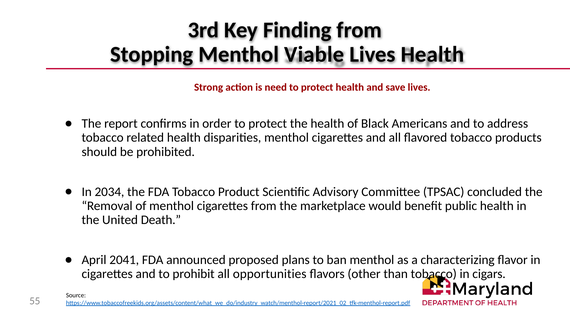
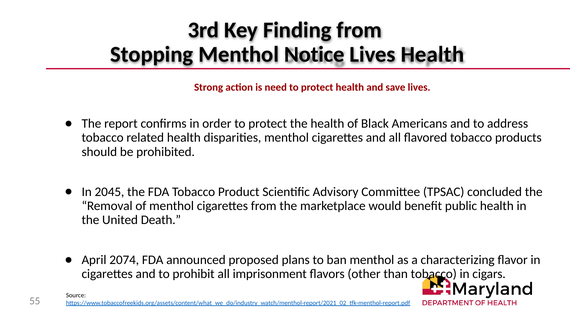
Viable: Viable -> Notice
2034: 2034 -> 2045
2041: 2041 -> 2074
opportunities: opportunities -> imprisonment
